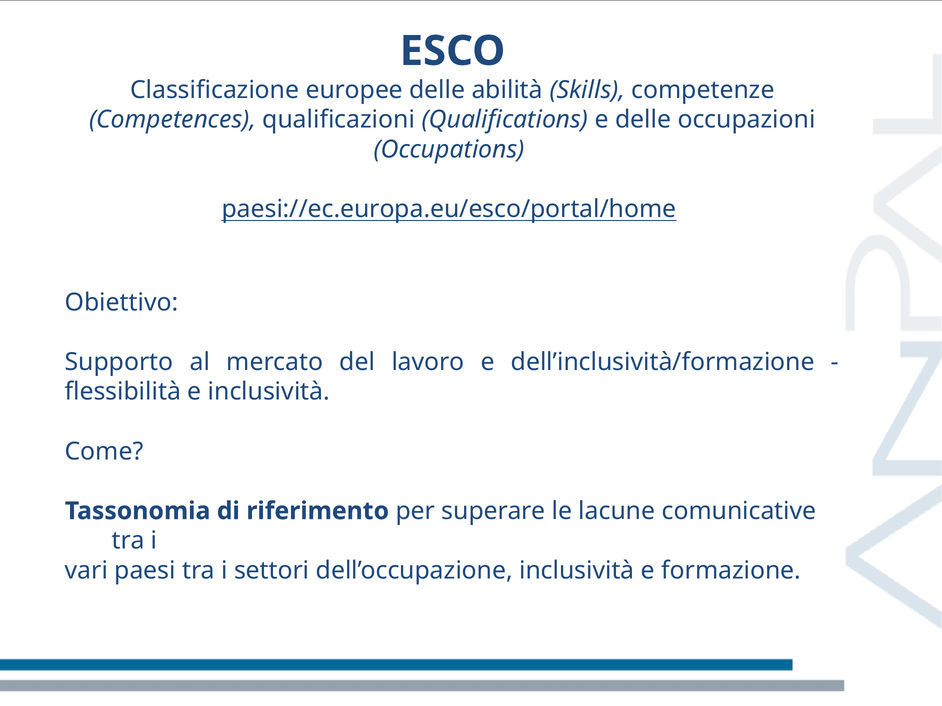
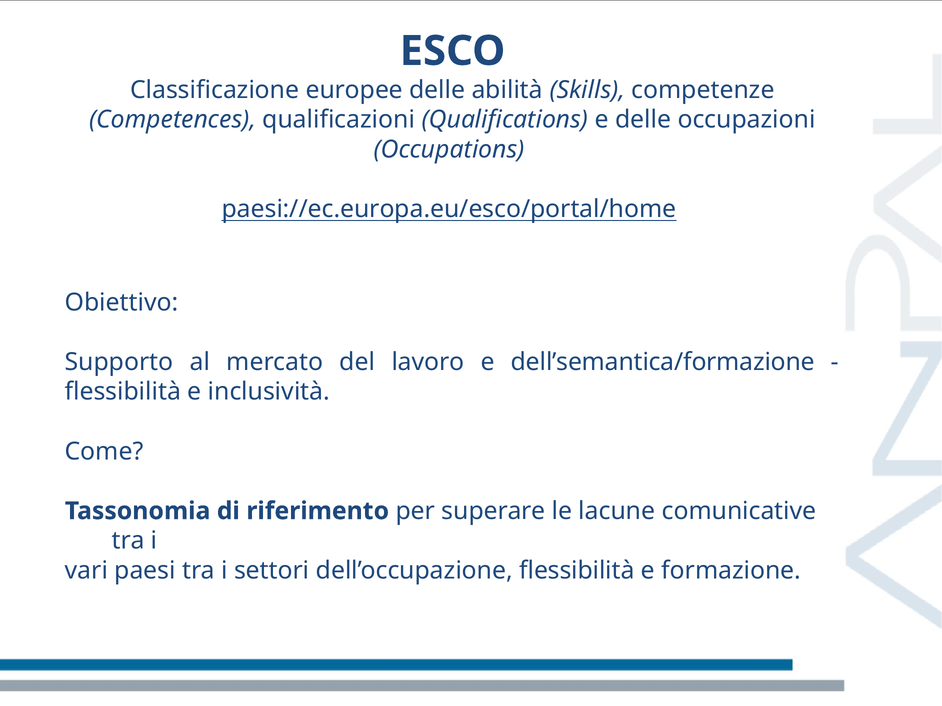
dell’inclusività/formazione: dell’inclusività/formazione -> dell’semantica/formazione
dell’occupazione inclusività: inclusività -> flessibilità
